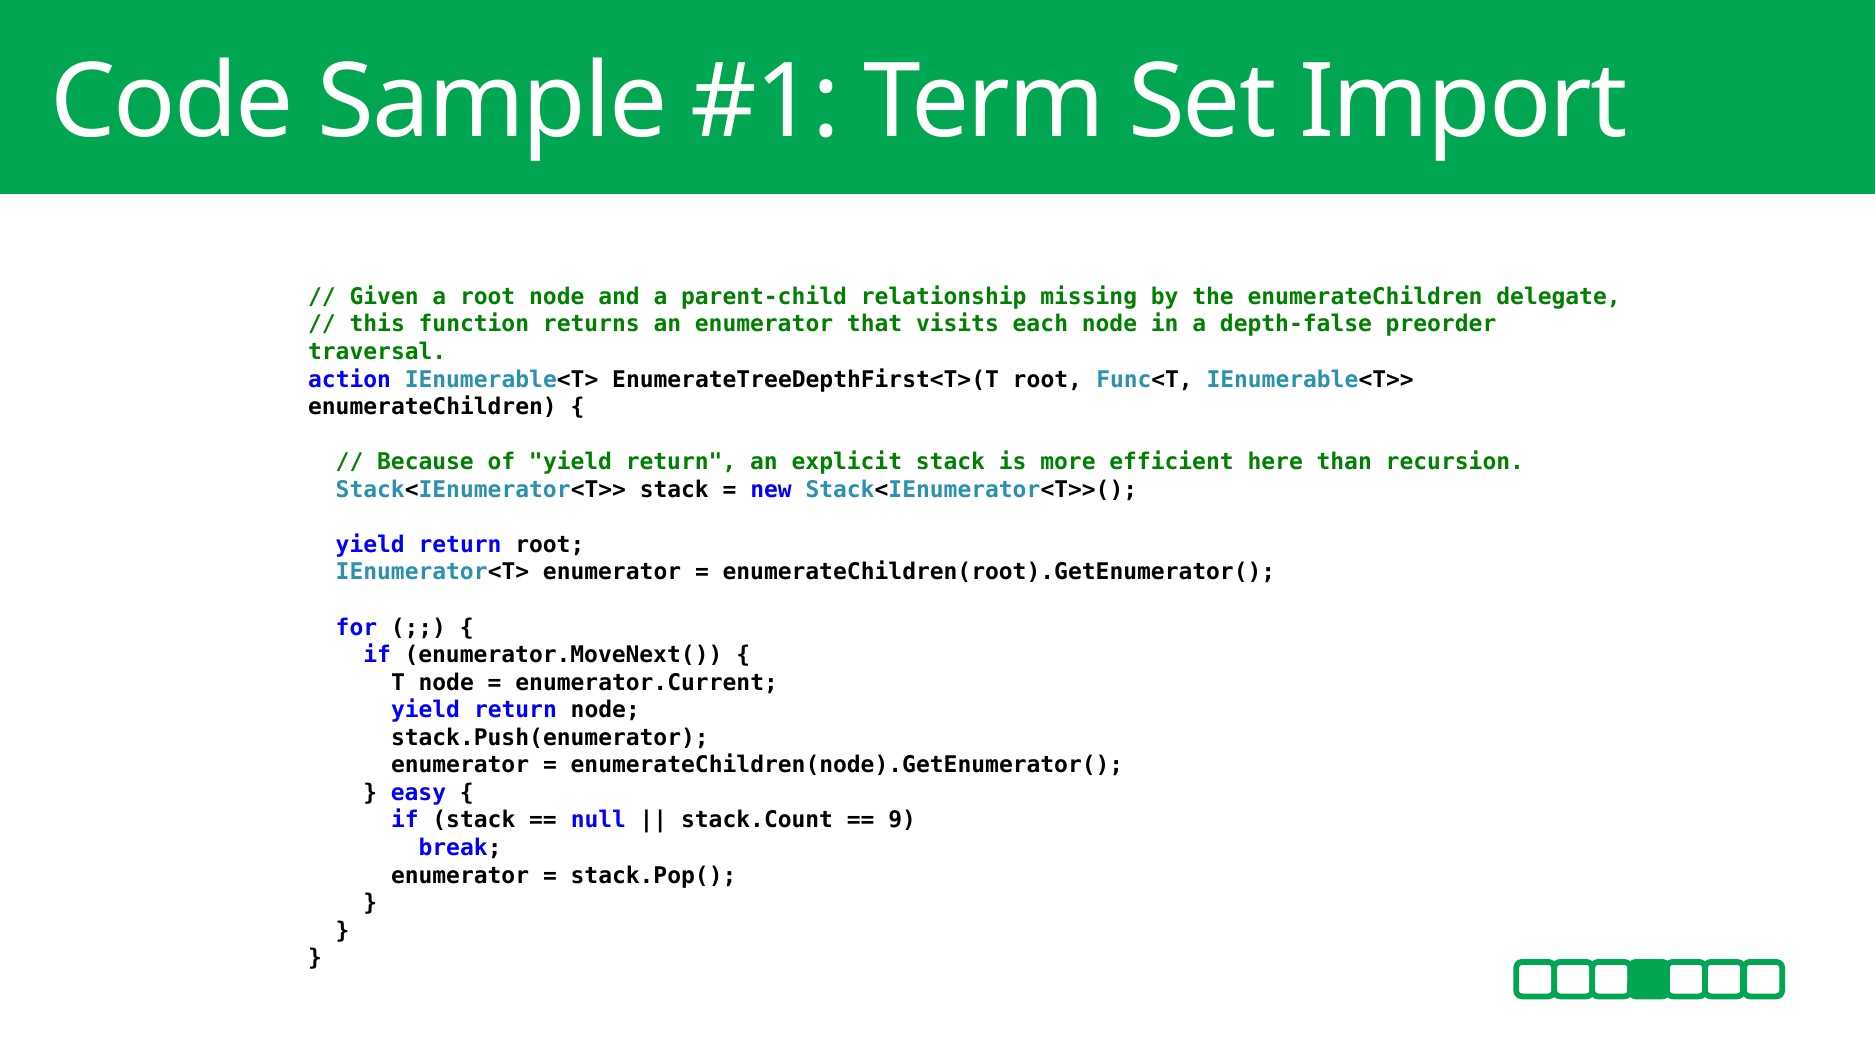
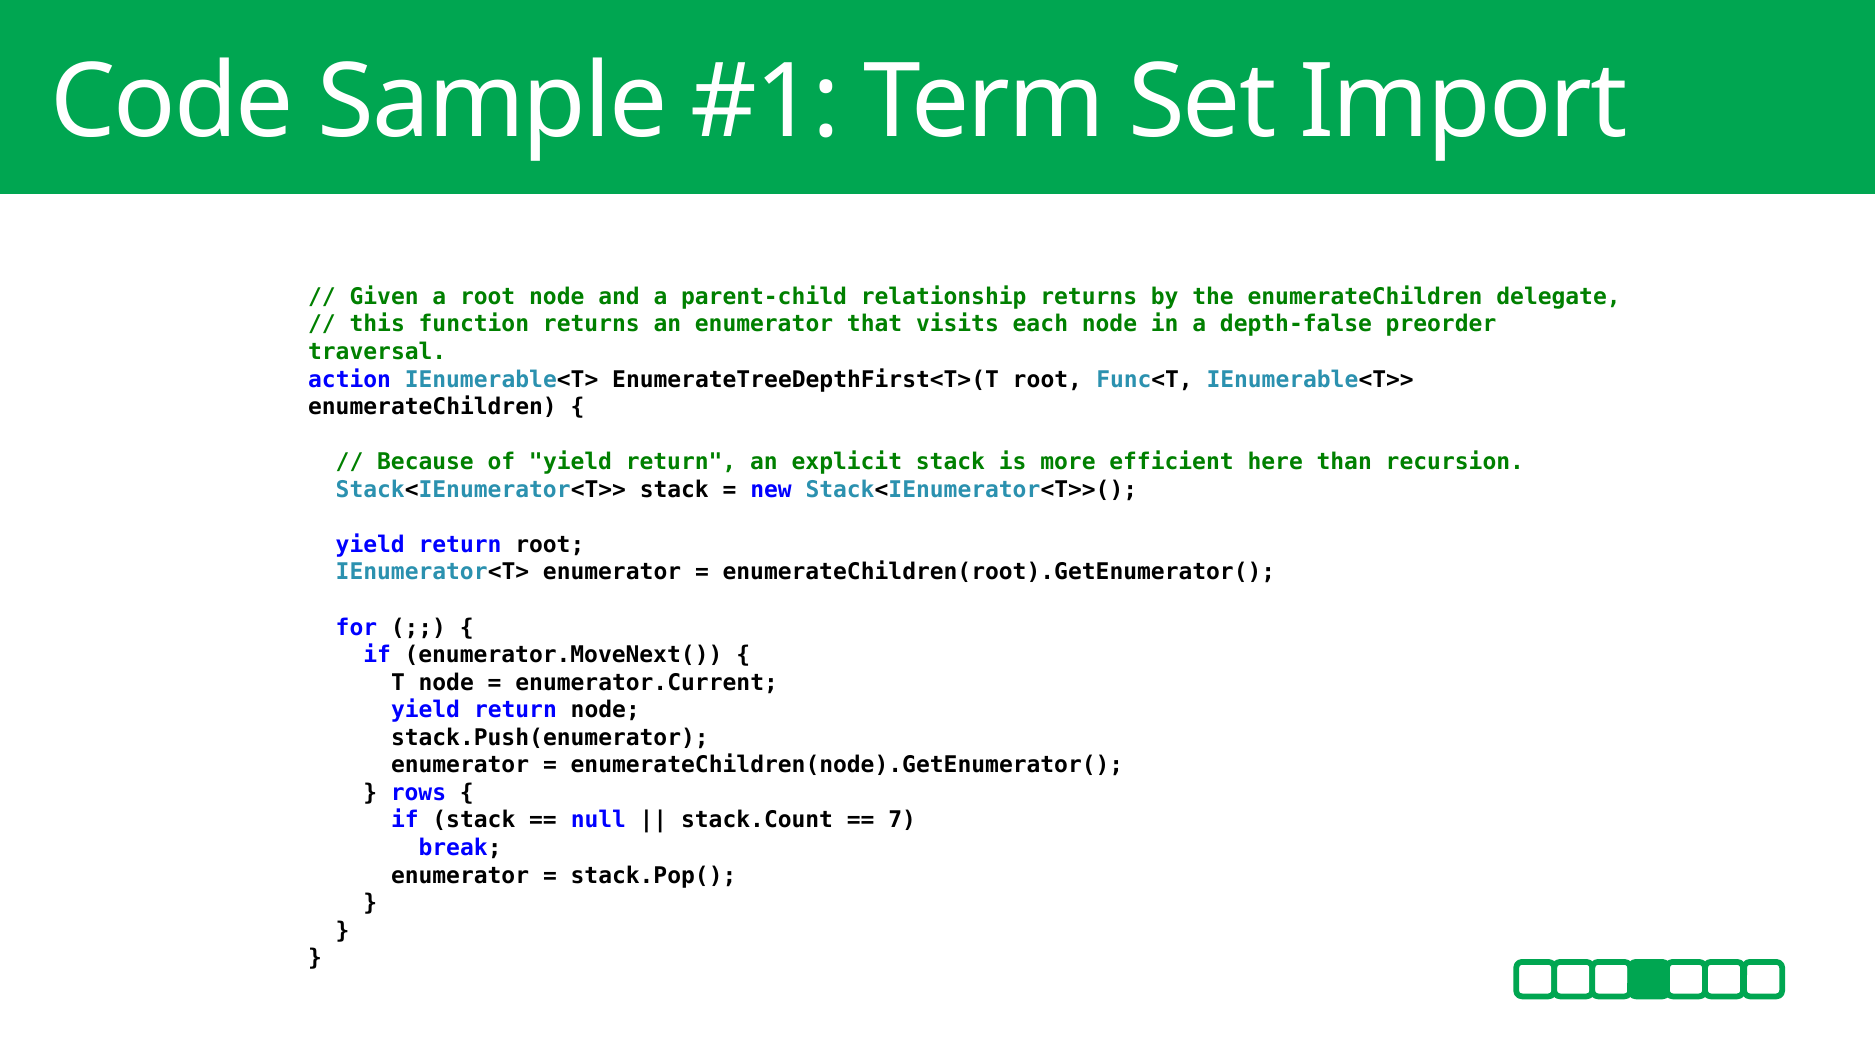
relationship missing: missing -> returns
easy: easy -> rows
9: 9 -> 7
